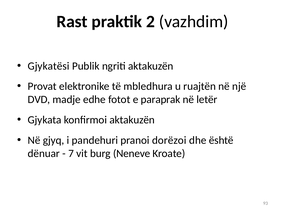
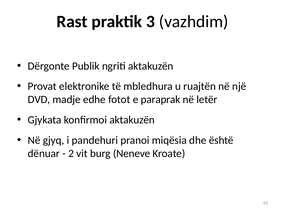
2: 2 -> 3
Gjykatësi: Gjykatësi -> Dërgonte
dorëzoi: dorëzoi -> miqësia
7: 7 -> 2
